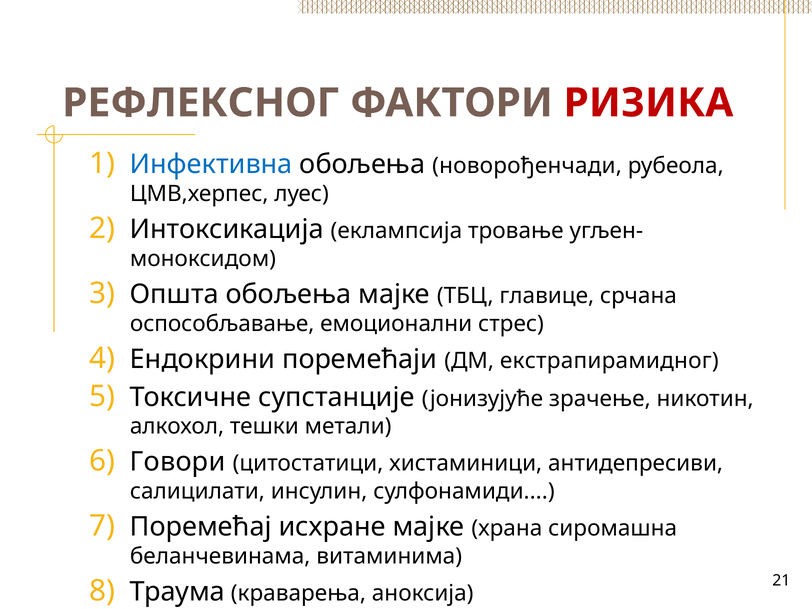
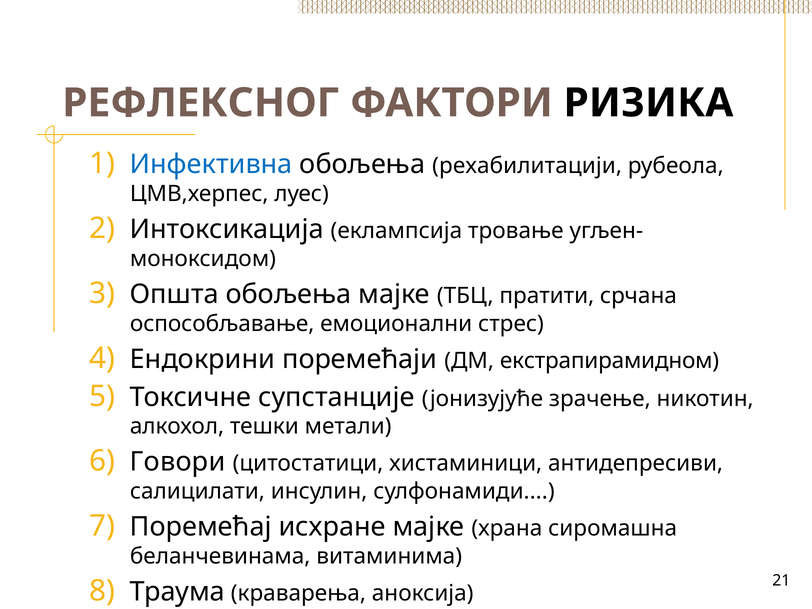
РИЗИКА colour: red -> black
новорођенчади: новорођенчади -> рехабилитацији
главице: главице -> пратити
екстрапирамидног: екстрапирамидног -> екстрапирамидном
